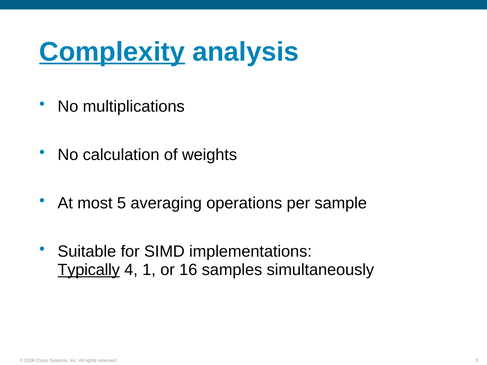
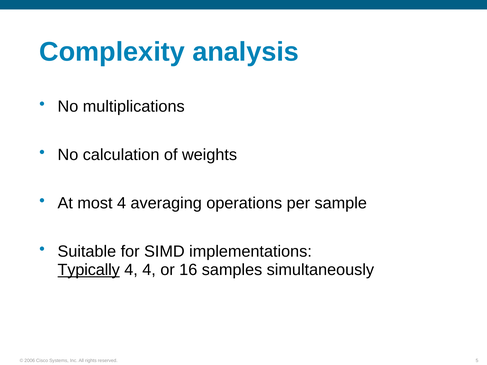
Complexity underline: present -> none
most 5: 5 -> 4
4 1: 1 -> 4
